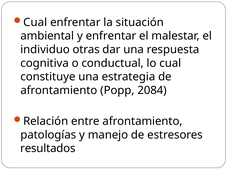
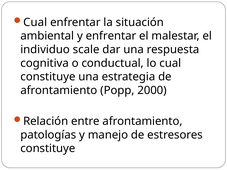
otras: otras -> scale
2084: 2084 -> 2000
resultados at (48, 149): resultados -> constituye
